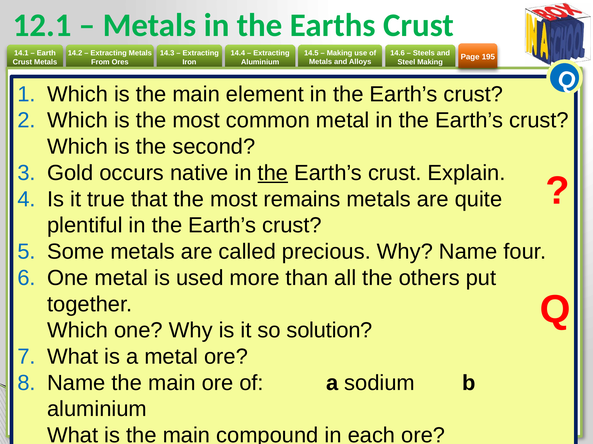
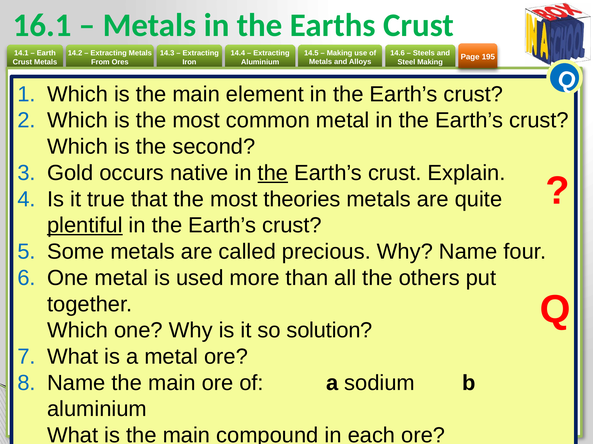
12.1: 12.1 -> 16.1
remains: remains -> theories
plentiful underline: none -> present
